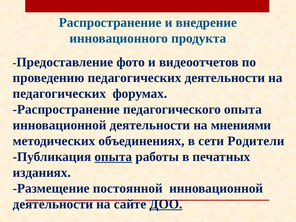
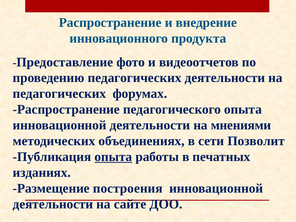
Родители: Родители -> Позволит
постоянной: постоянной -> построения
ДОО underline: present -> none
